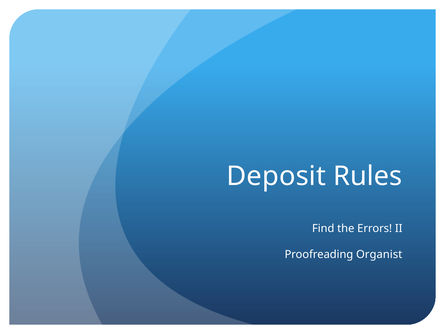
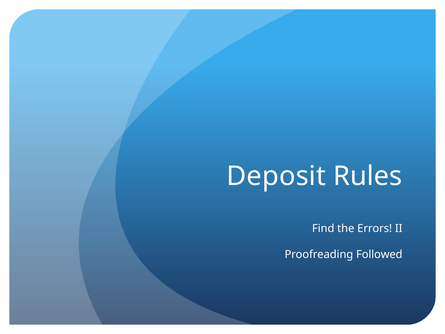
Organist: Organist -> Followed
